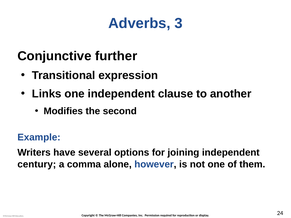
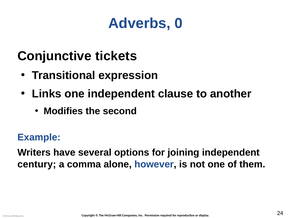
3: 3 -> 0
further: further -> tickets
